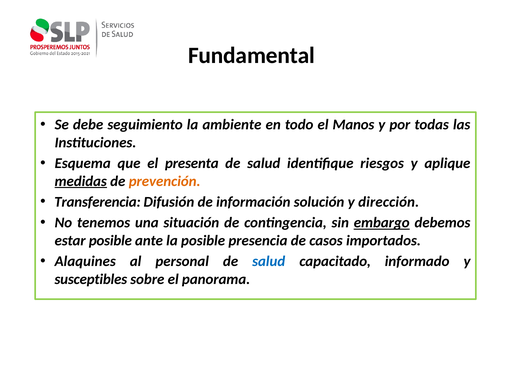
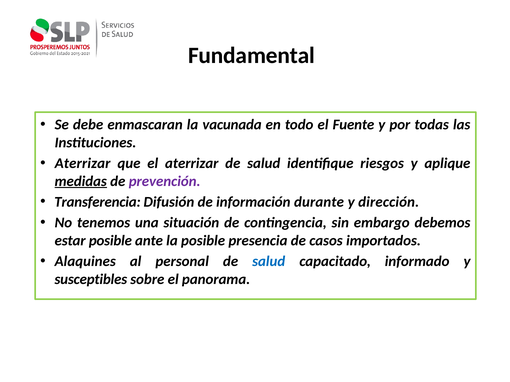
seguimiento: seguimiento -> enmascaran
ambiente: ambiente -> vacunada
Manos: Manos -> Fuente
Esquema at (83, 164): Esquema -> Aterrizar
el presenta: presenta -> aterrizar
prevención colour: orange -> purple
solución: solución -> durante
embargo underline: present -> none
